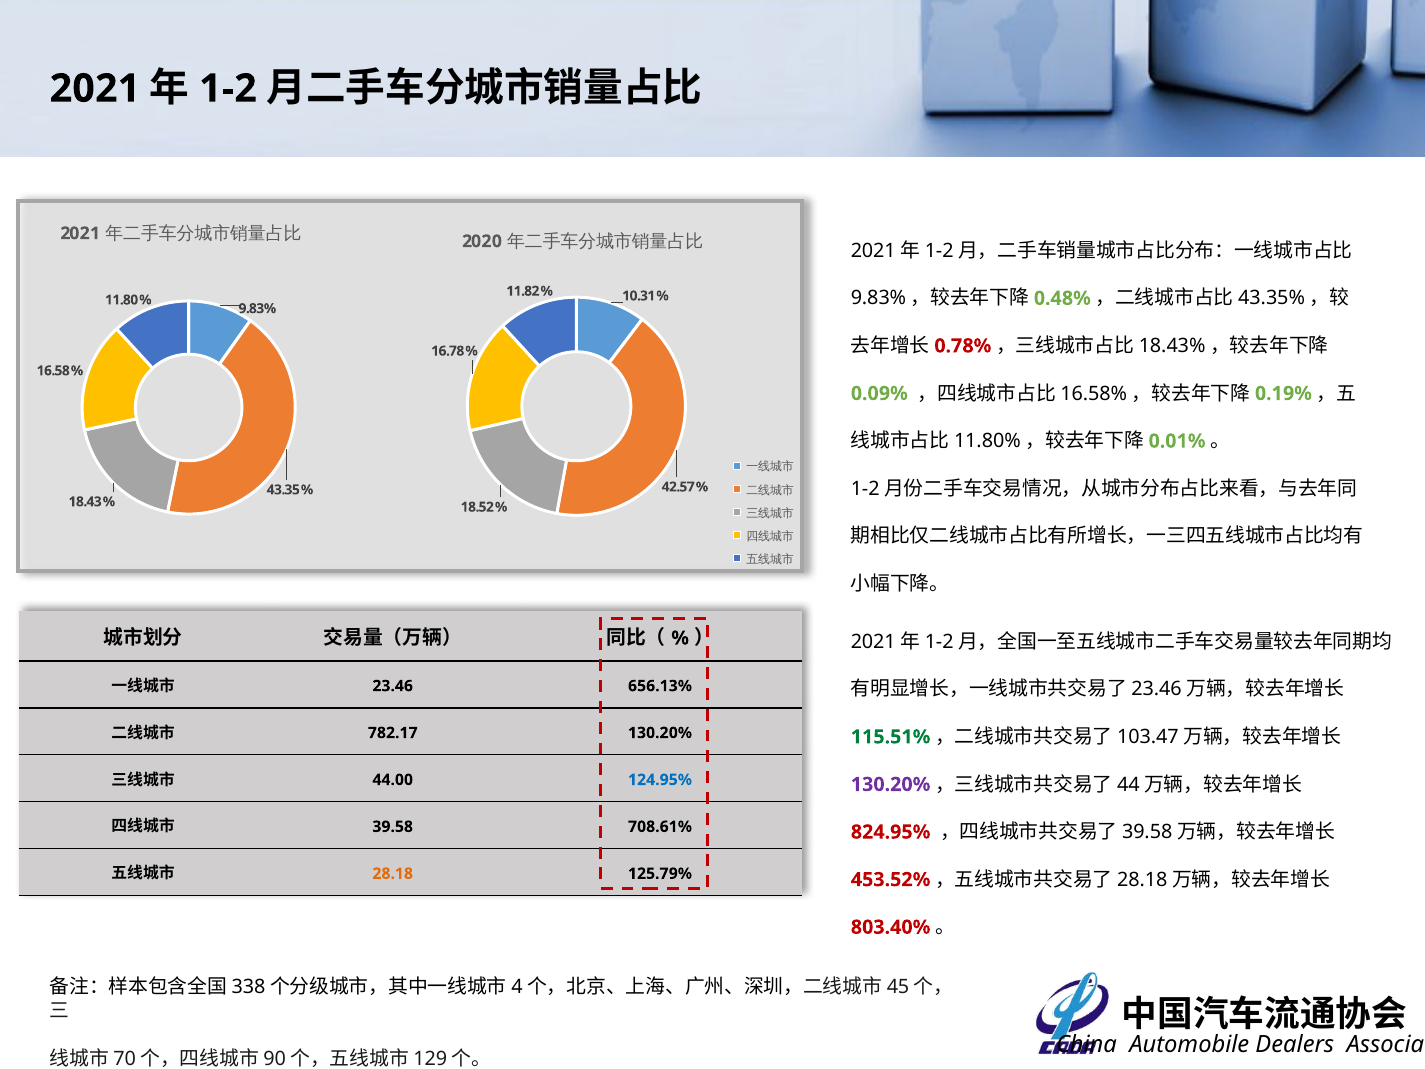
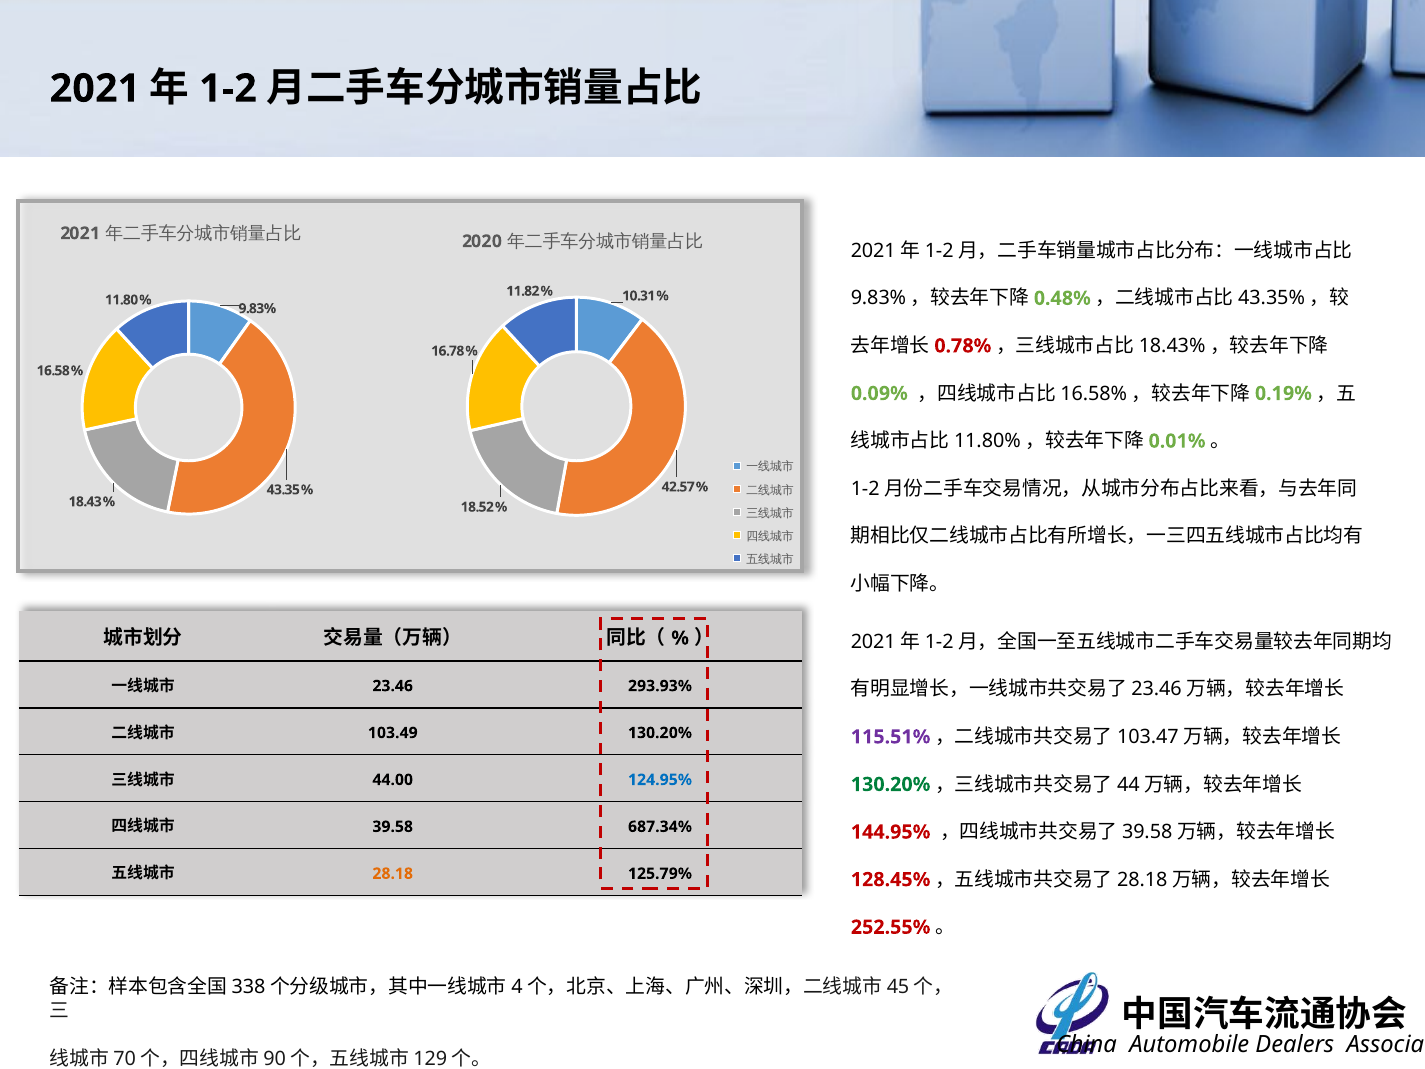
656.13%: 656.13% -> 293.93%
782.17: 782.17 -> 103.49
115.51% colour: green -> purple
130.20% at (891, 784) colour: purple -> green
708.61%: 708.61% -> 687.34%
824.95%: 824.95% -> 144.95%
453.52%: 453.52% -> 128.45%
803.40%: 803.40% -> 252.55%
